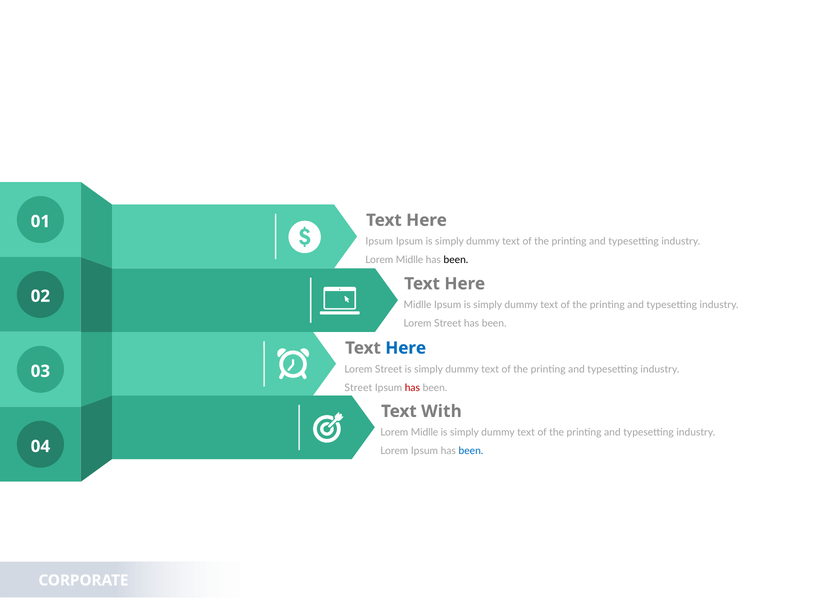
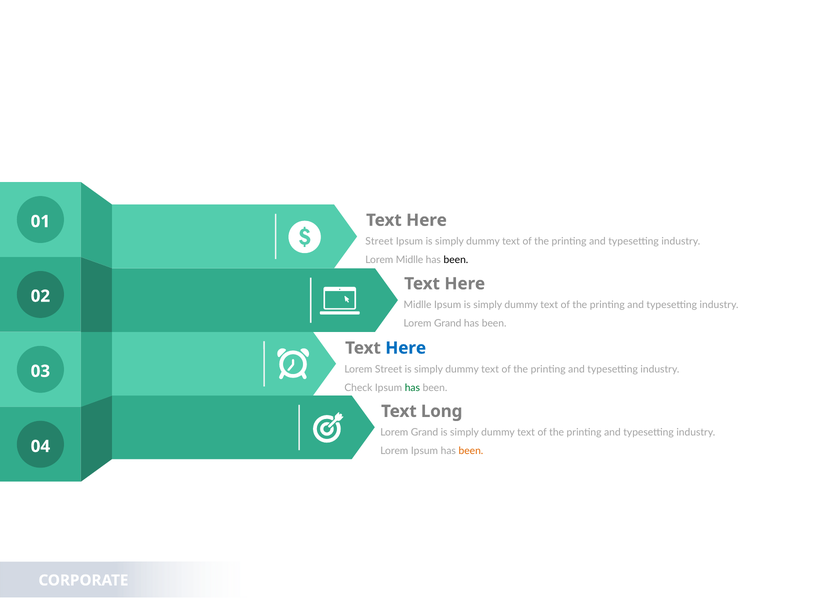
Ipsum at (379, 242): Ipsum -> Street
Street at (448, 324): Street -> Grand
Street at (358, 388): Street -> Check
has at (412, 388) colour: red -> green
With: With -> Long
Midlle at (425, 433): Midlle -> Grand
been at (471, 451) colour: blue -> orange
